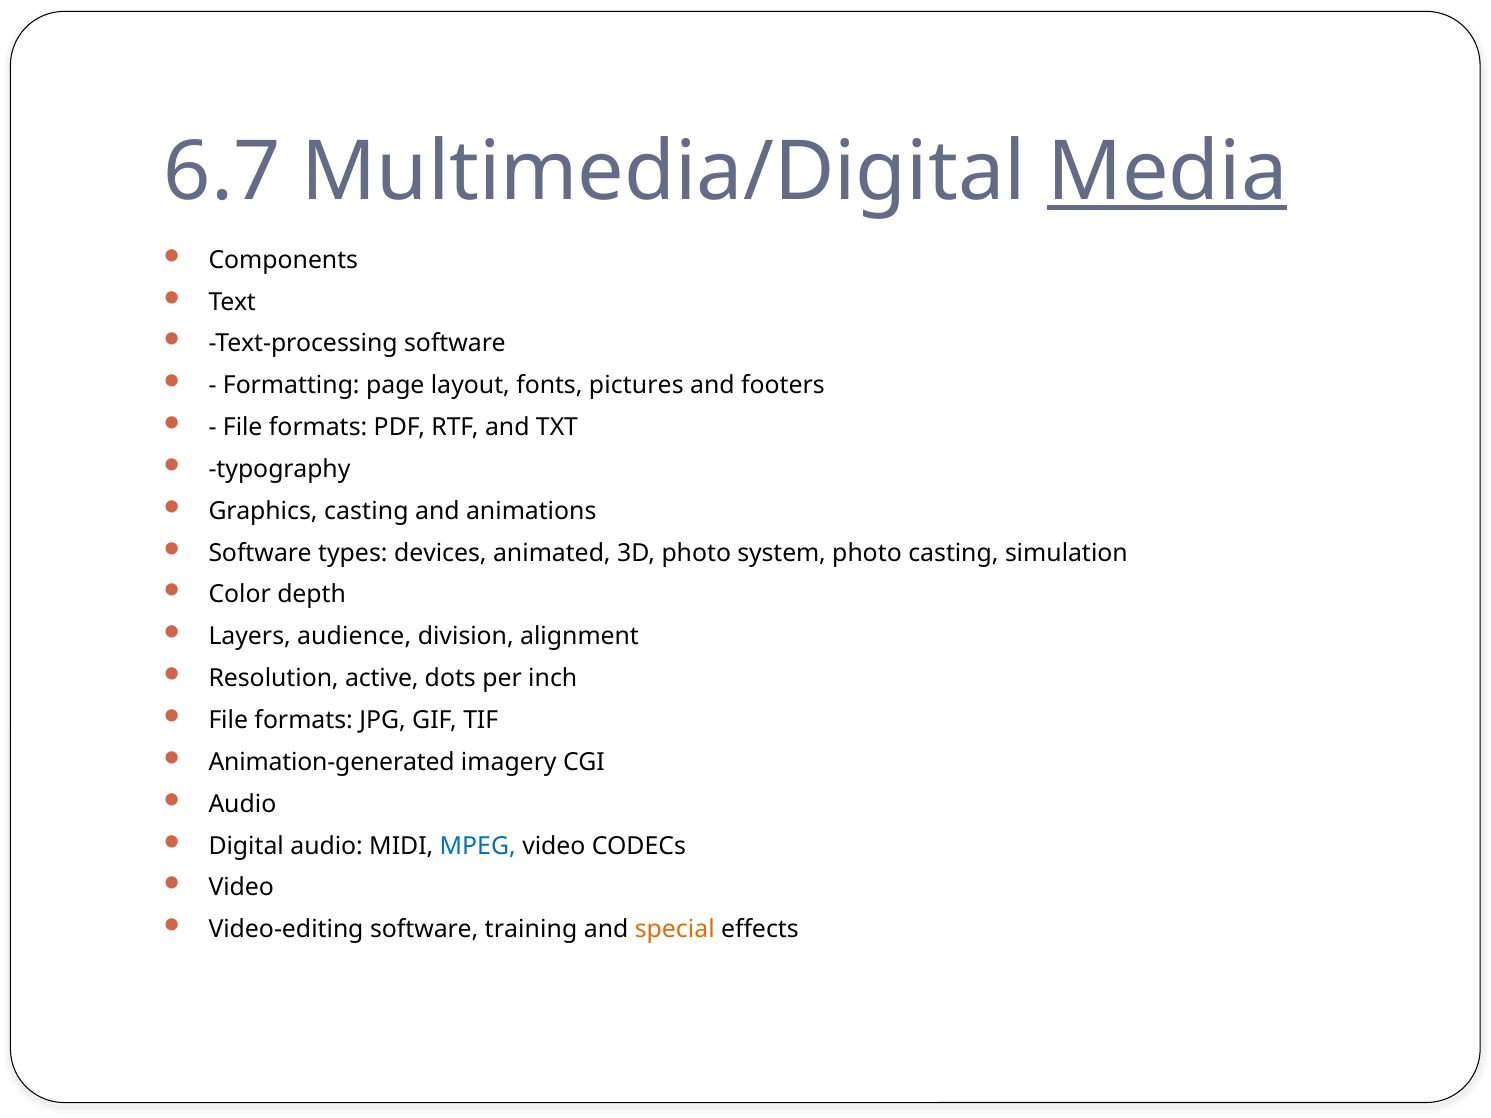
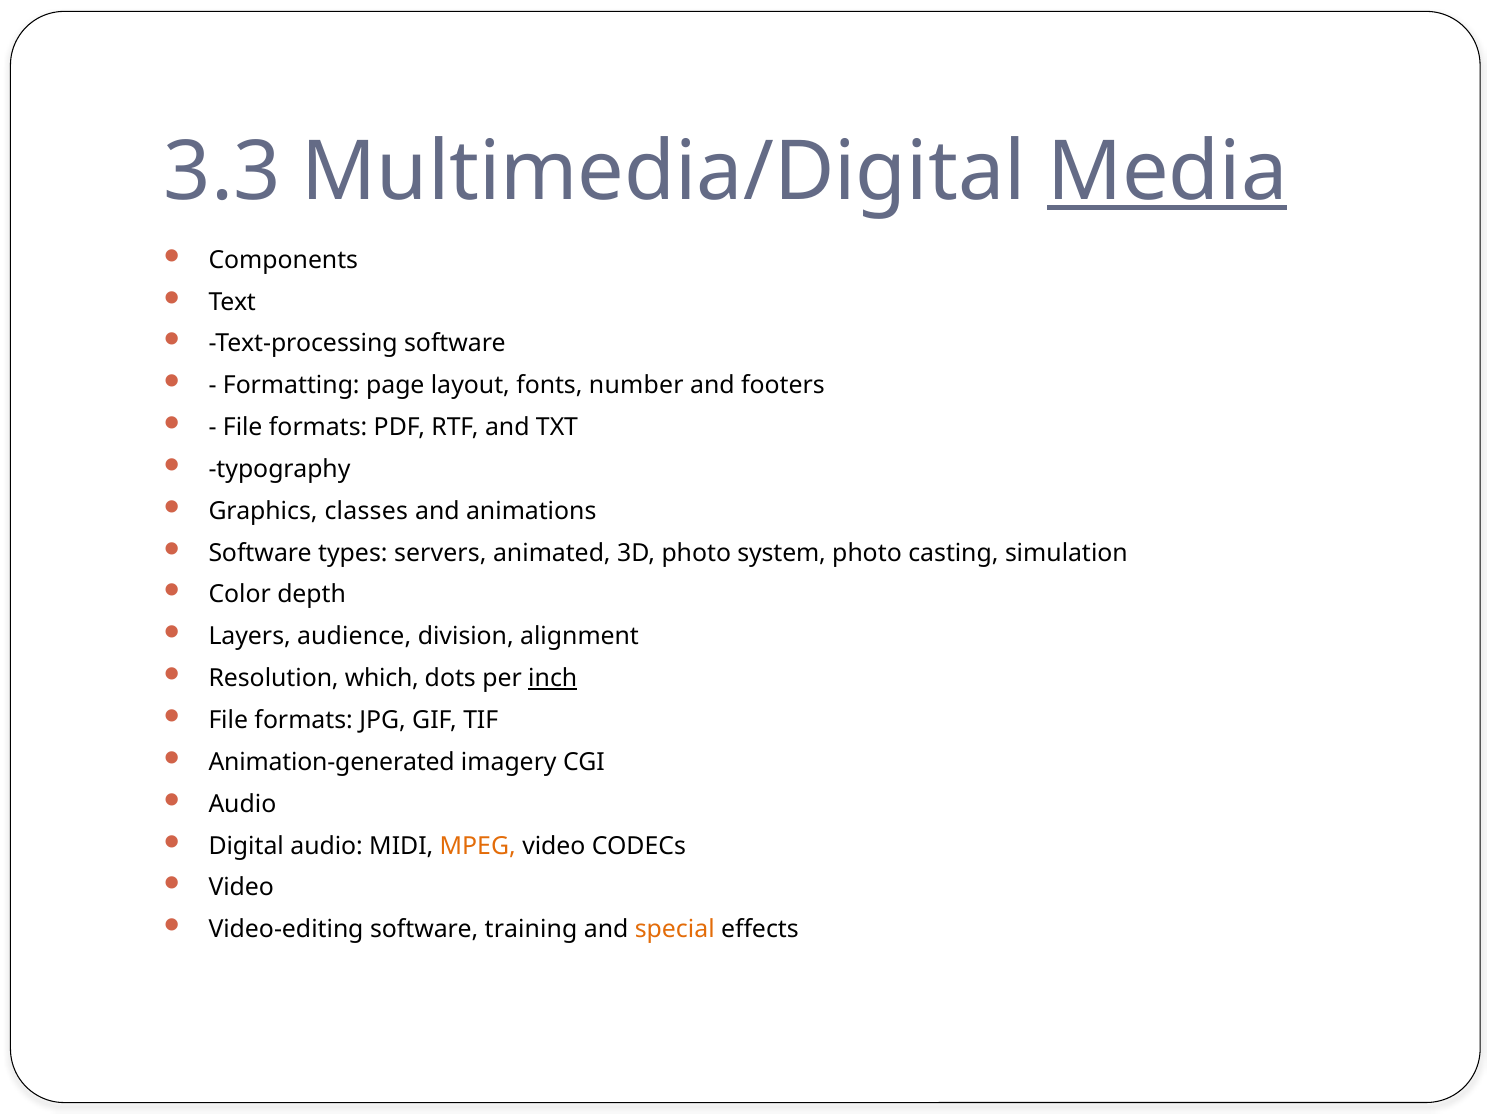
6.7: 6.7 -> 3.3
pictures: pictures -> number
Graphics casting: casting -> classes
devices: devices -> servers
active: active -> which
inch underline: none -> present
MPEG colour: blue -> orange
